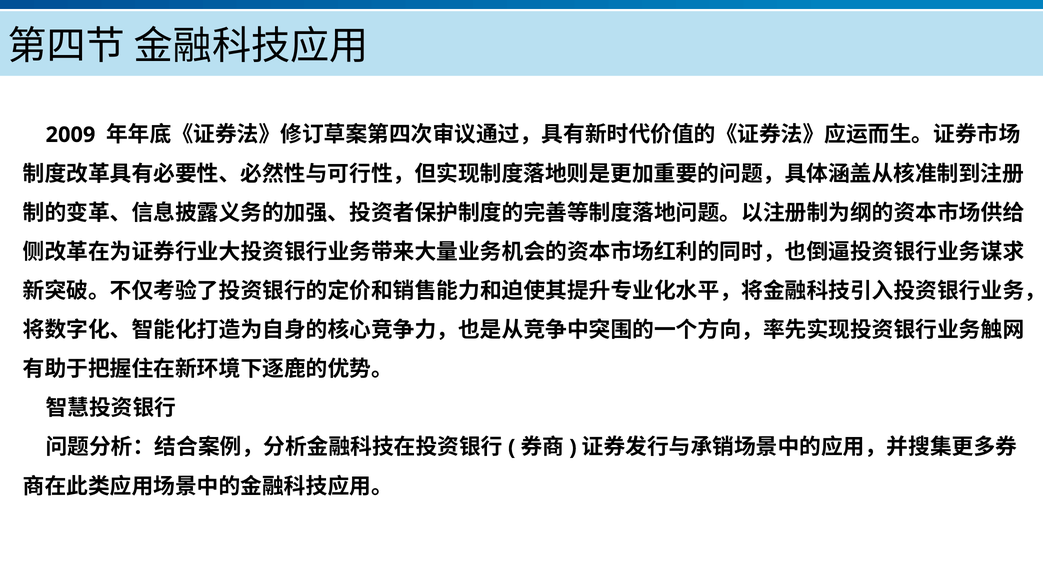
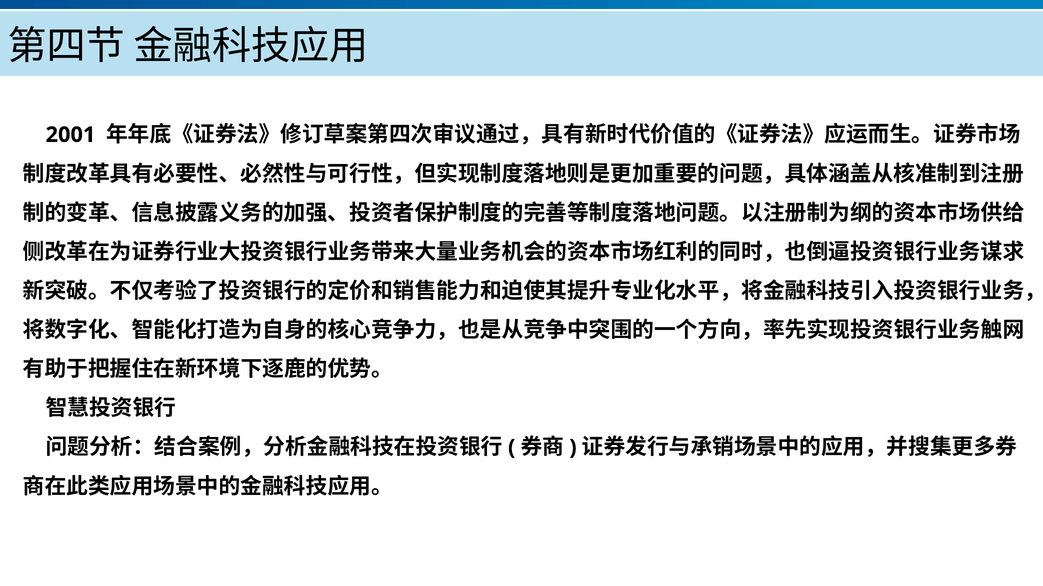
2009: 2009 -> 2001
